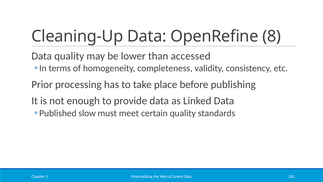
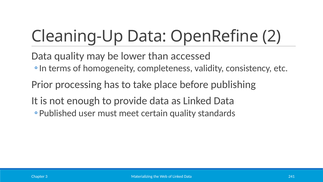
8: 8 -> 2
slow: slow -> user
